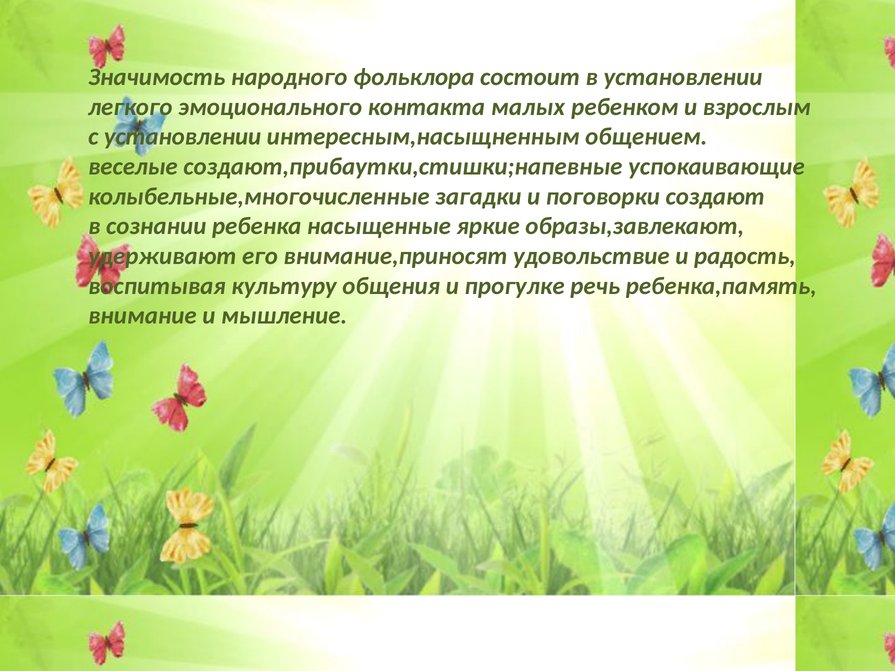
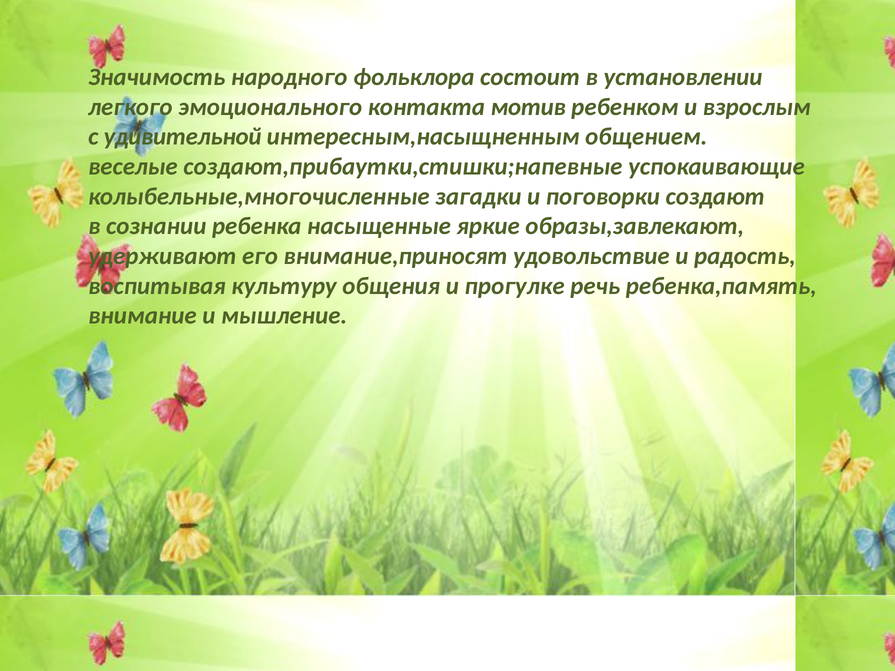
малых: малых -> мотив
с установлении: установлении -> удивительной
